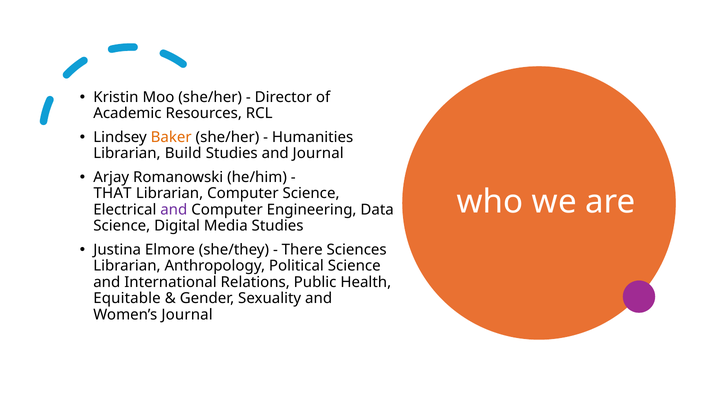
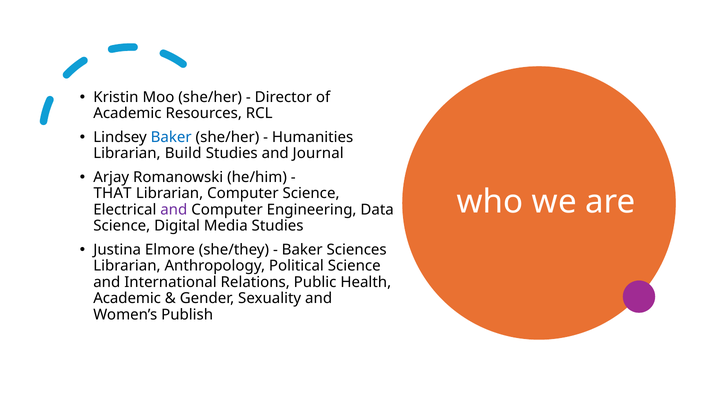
Baker at (171, 137) colour: orange -> blue
There at (302, 250): There -> Baker
Equitable at (127, 299): Equitable -> Academic
Women’s Journal: Journal -> Publish
